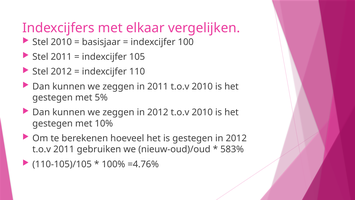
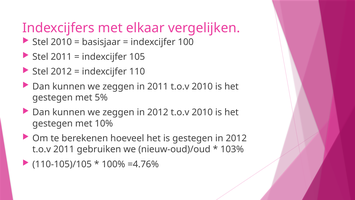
583%: 583% -> 103%
